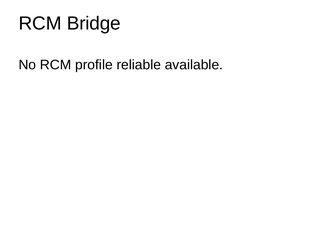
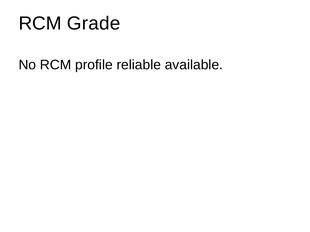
Bridge: Bridge -> Grade
